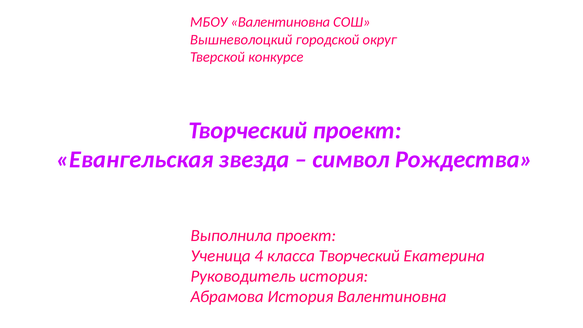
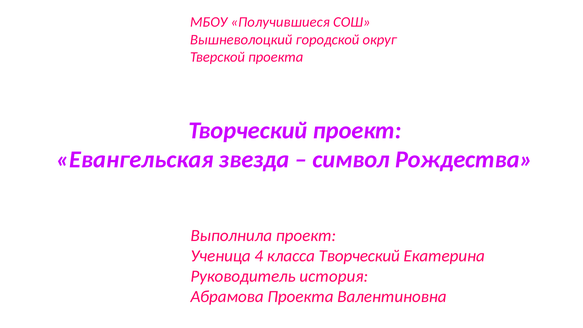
МБОУ Валентиновна: Валентиновна -> Получившиеся
Тверской конкурсе: конкурсе -> проекта
Абрамова История: История -> Проекта
